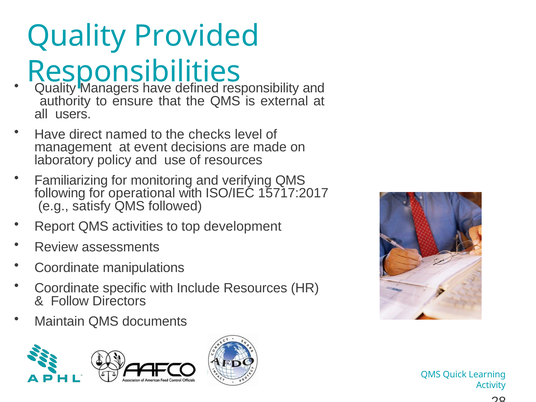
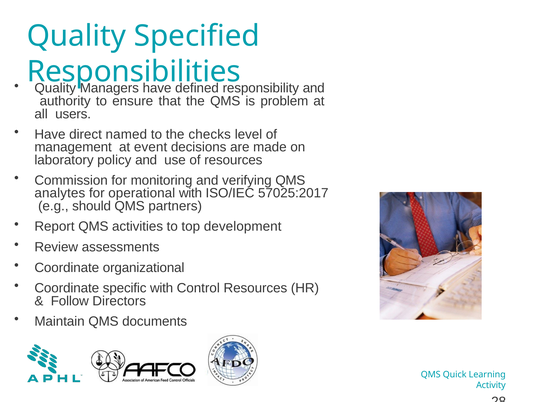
Provided: Provided -> Specified
external: external -> problem
Familiarizing: Familiarizing -> Commission
following: following -> analytes
15717:2017: 15717:2017 -> 57025:2017
satisfy: satisfy -> should
followed: followed -> partners
manipulations: manipulations -> organizational
Include: Include -> Control
